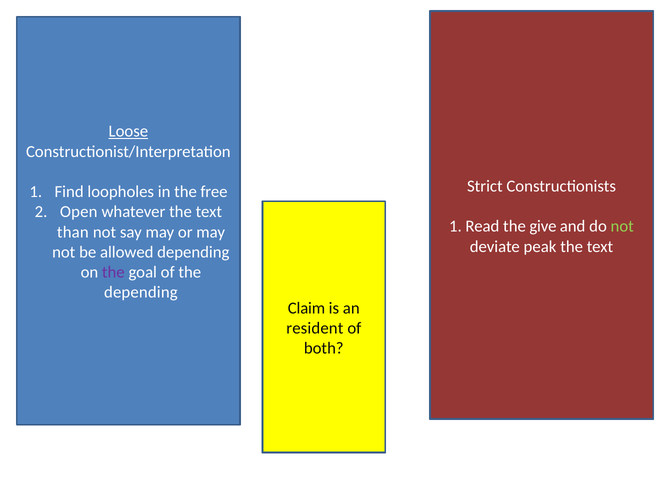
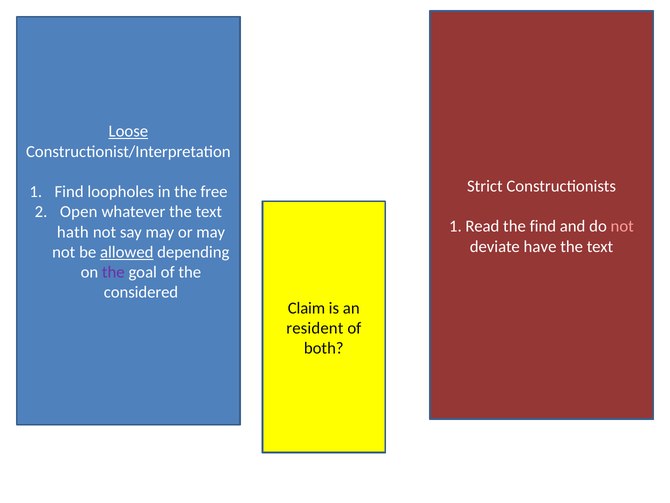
the give: give -> find
not at (622, 226) colour: light green -> pink
than: than -> hath
peak: peak -> have
allowed underline: none -> present
depending at (141, 292): depending -> considered
